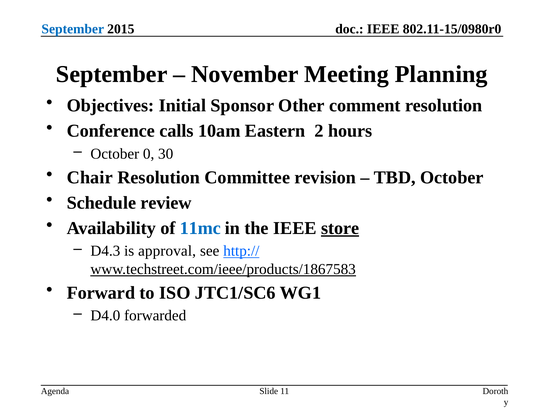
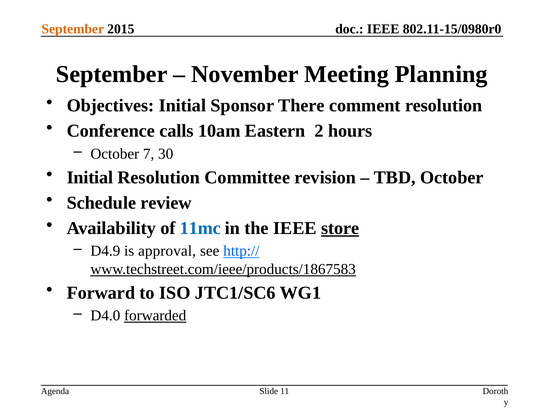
September at (73, 29) colour: blue -> orange
Other: Other -> There
0: 0 -> 7
Chair at (90, 177): Chair -> Initial
D4.3: D4.3 -> D4.9
forwarded underline: none -> present
